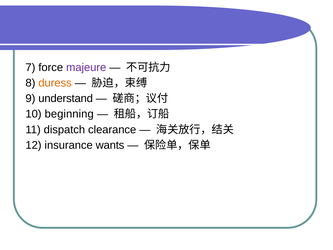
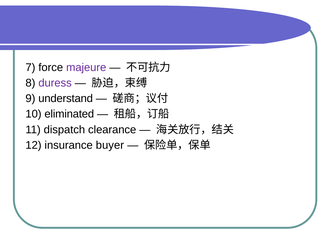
duress colour: orange -> purple
beginning: beginning -> eliminated
wants: wants -> buyer
